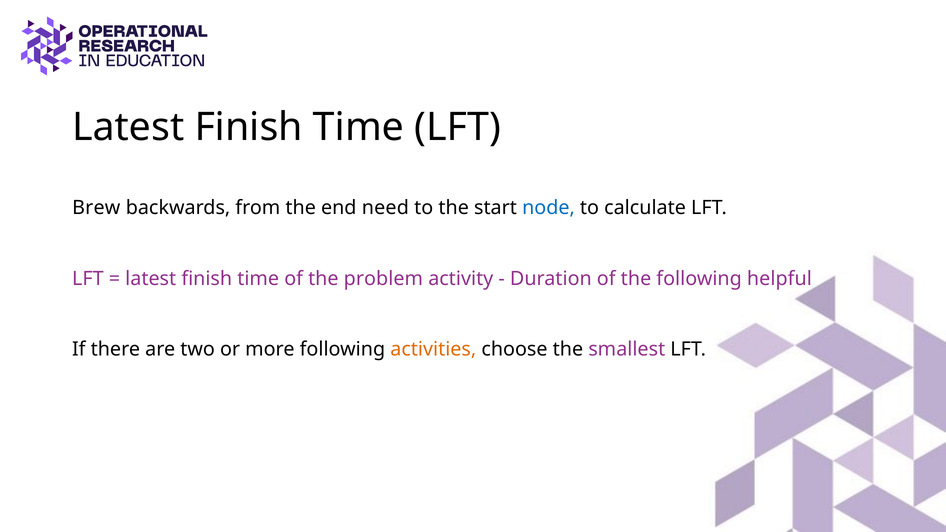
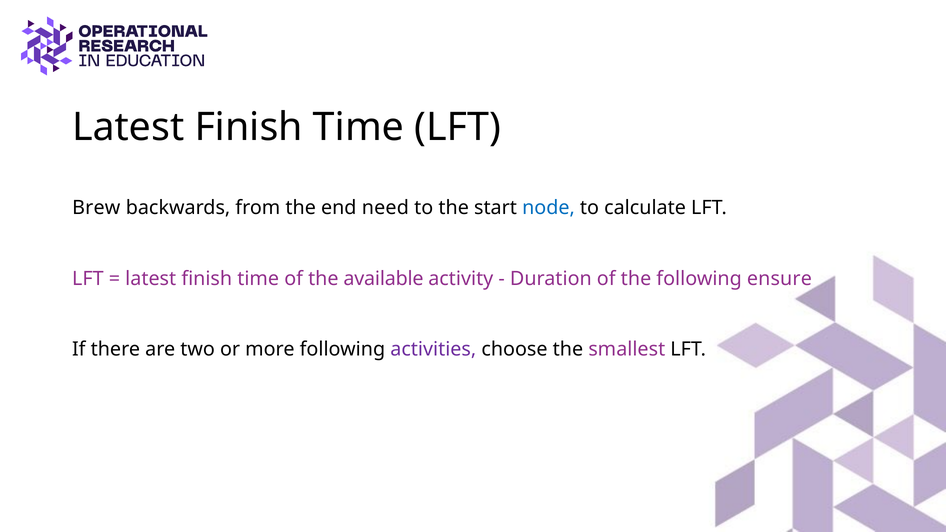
problem: problem -> available
helpful: helpful -> ensure
activities colour: orange -> purple
